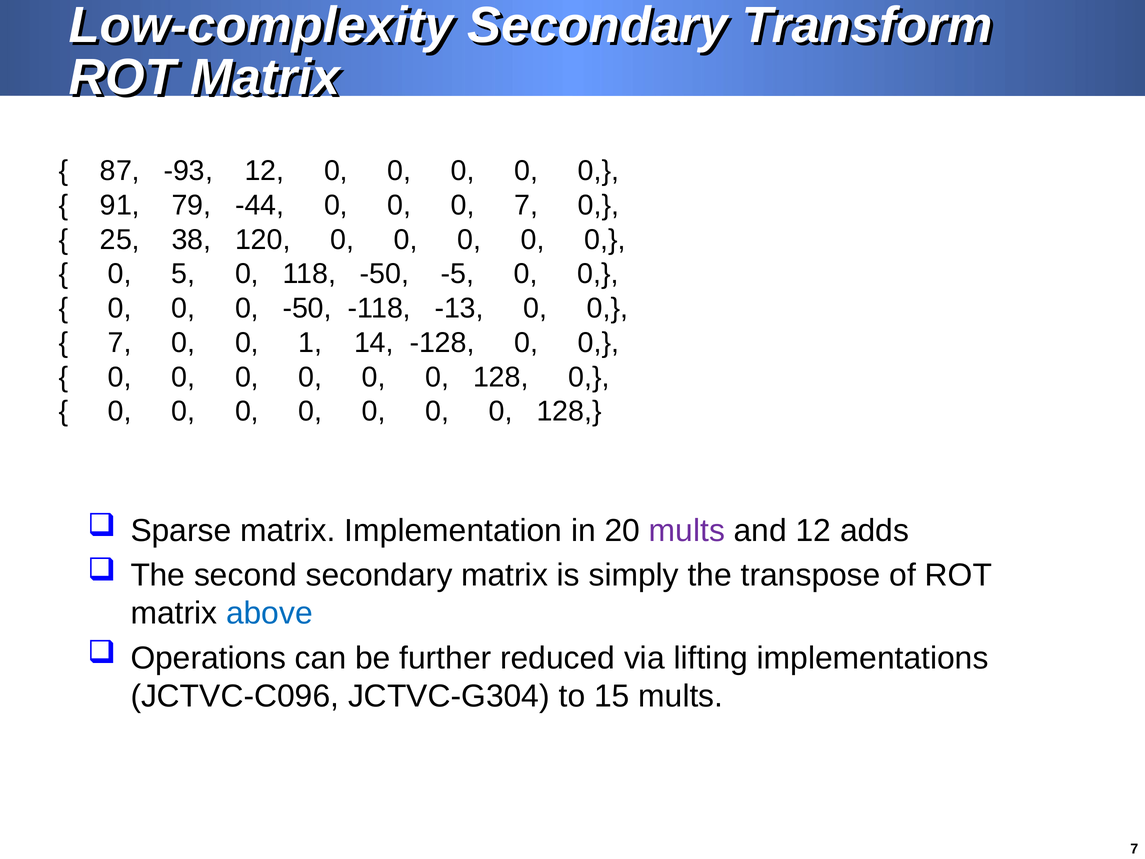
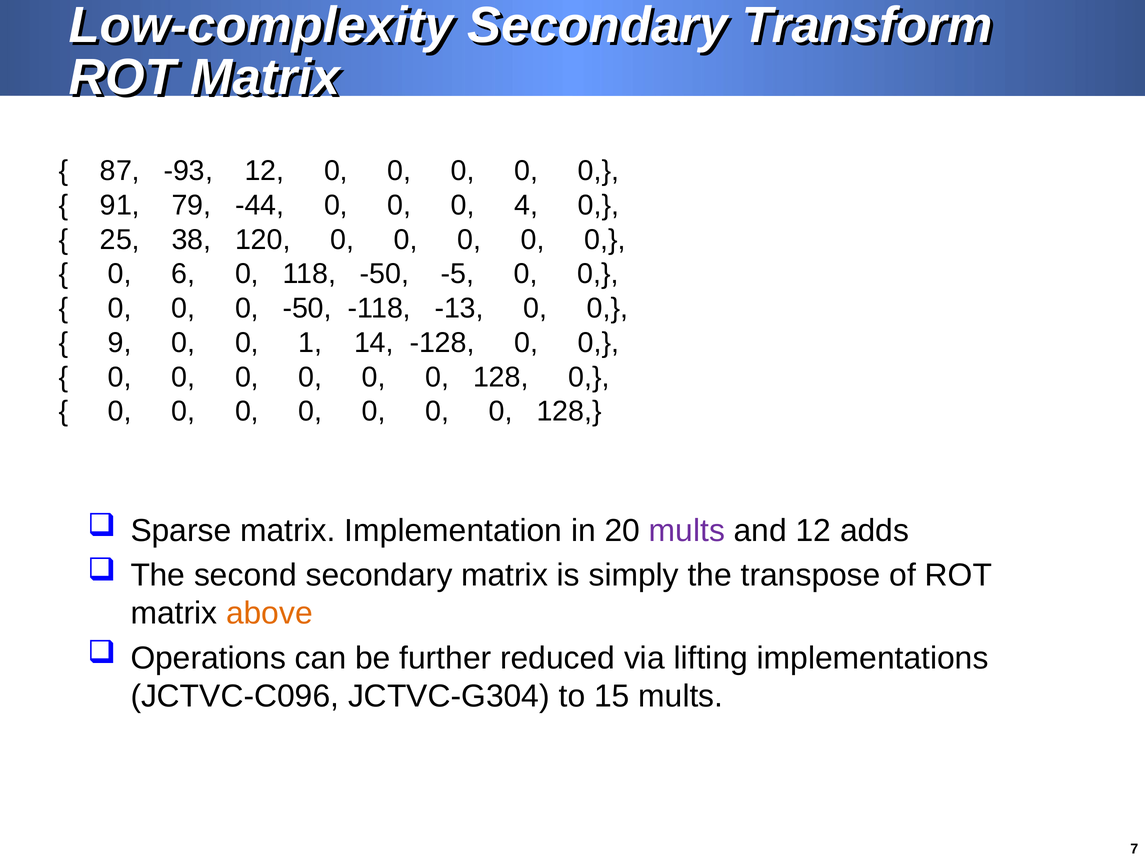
0 7: 7 -> 4
5: 5 -> 6
7 at (120, 343): 7 -> 9
above colour: blue -> orange
